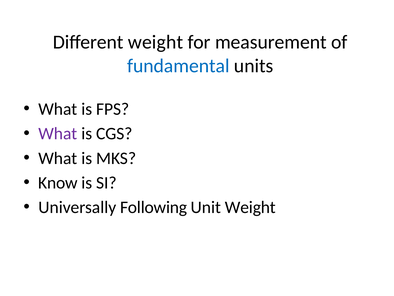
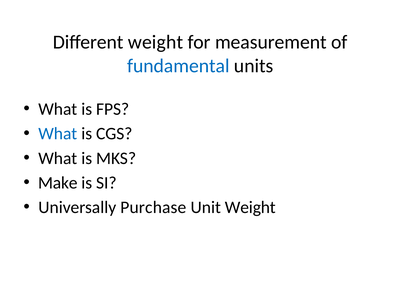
What at (58, 133) colour: purple -> blue
Know: Know -> Make
Following: Following -> Purchase
